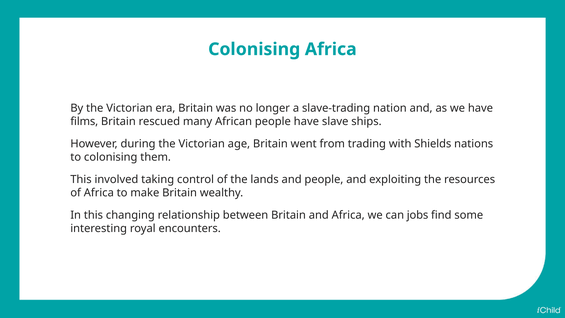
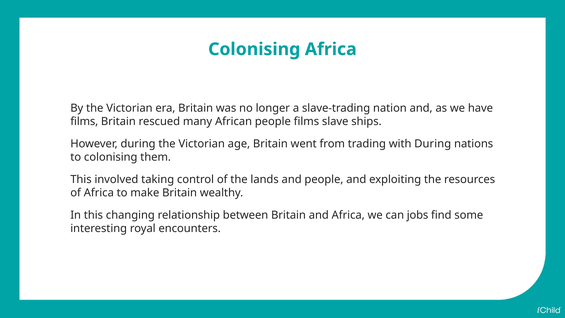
people have: have -> films
with Shields: Shields -> During
